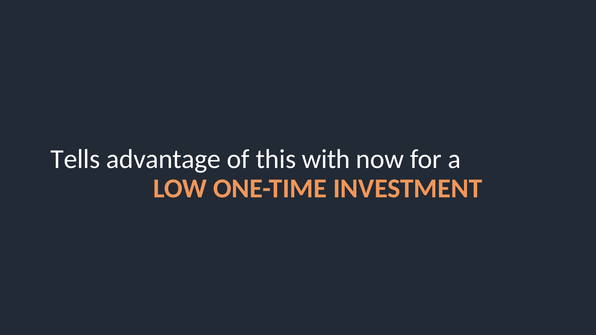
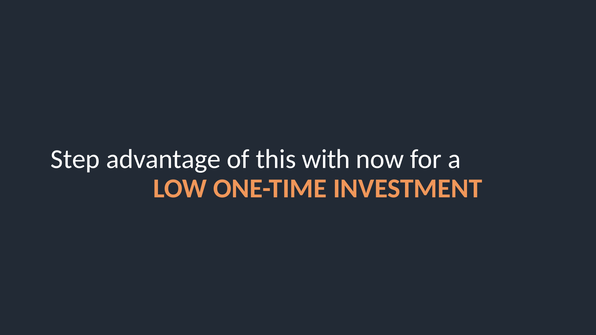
Tells: Tells -> Step
